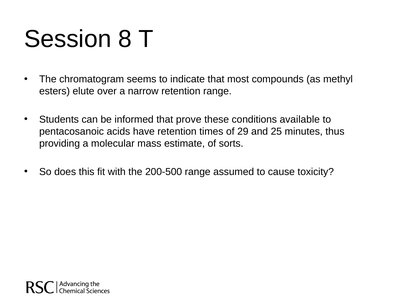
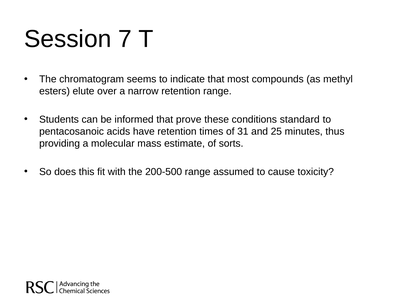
8: 8 -> 7
available: available -> standard
29: 29 -> 31
